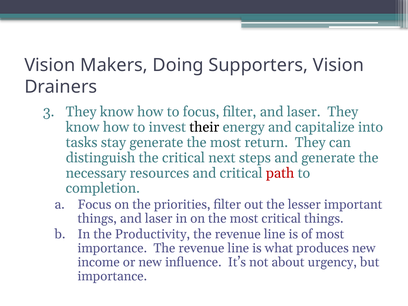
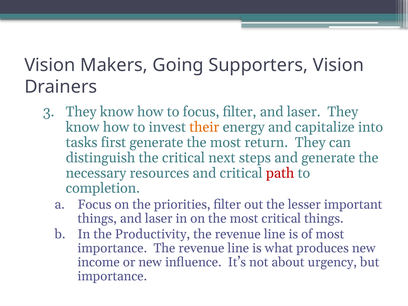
Doing: Doing -> Going
their colour: black -> orange
stay: stay -> first
